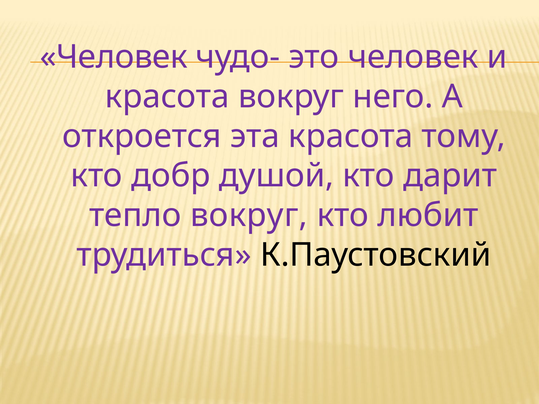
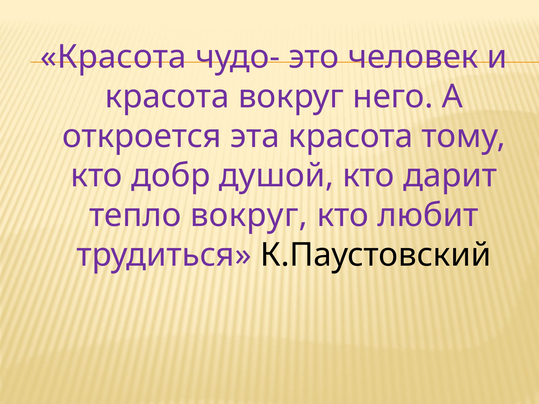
Человек at (114, 57): Человек -> Красота
